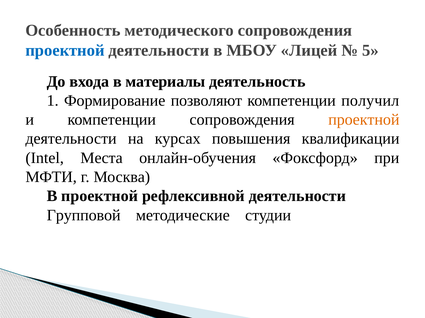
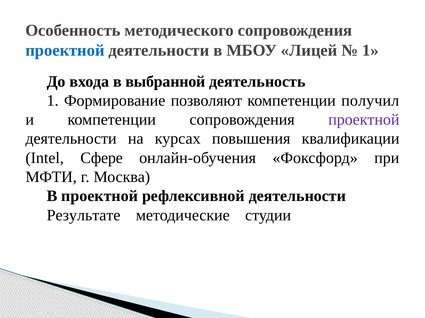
5 at (370, 50): 5 -> 1
материалы: материалы -> выбранной
проектной at (364, 120) colour: orange -> purple
Места: Места -> Сфере
Групповой: Групповой -> Результате
